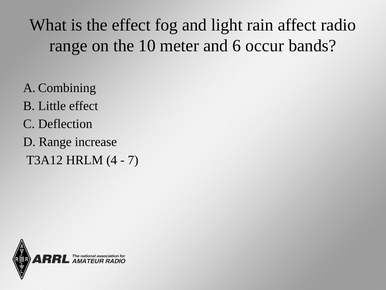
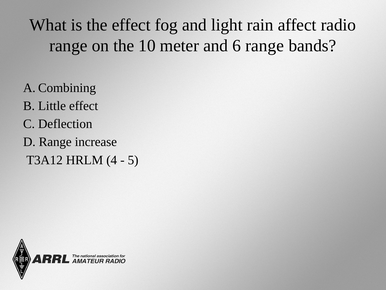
6 occur: occur -> range
7: 7 -> 5
